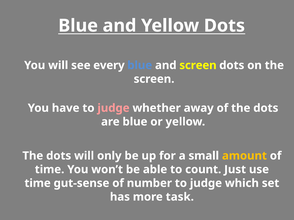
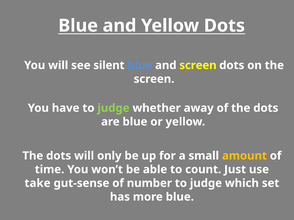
every: every -> silent
judge at (113, 108) colour: pink -> light green
time at (38, 184): time -> take
more task: task -> blue
